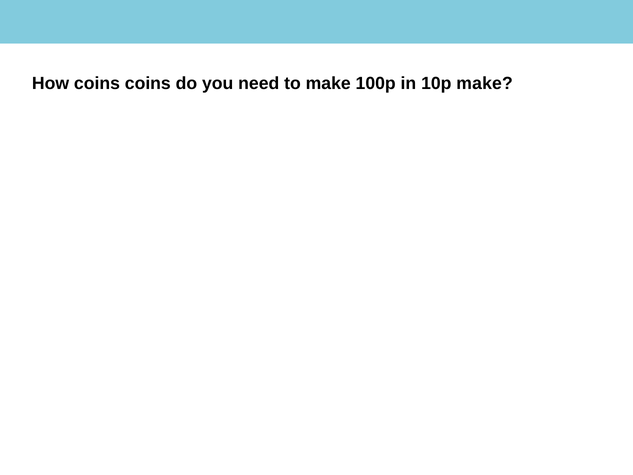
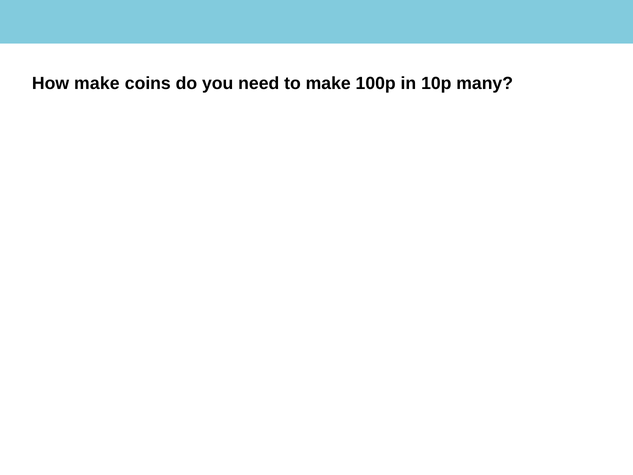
How coins: coins -> make
10p make: make -> many
